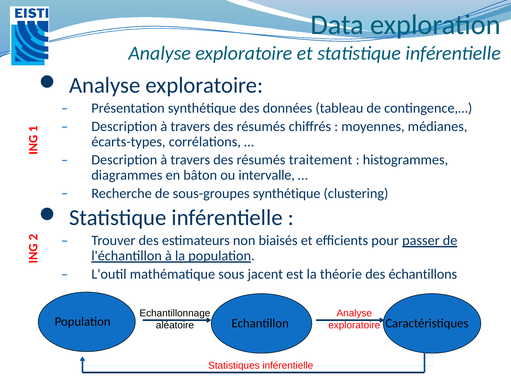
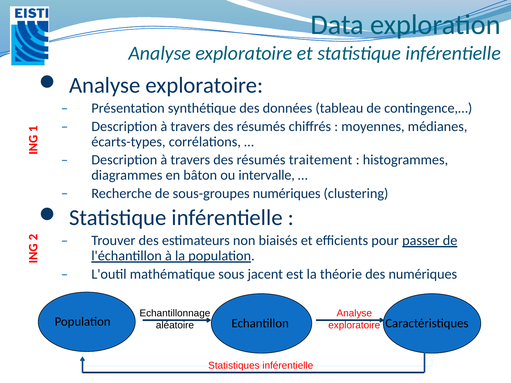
sous-groupes synthétique: synthétique -> numériques
des échantillons: échantillons -> numériques
